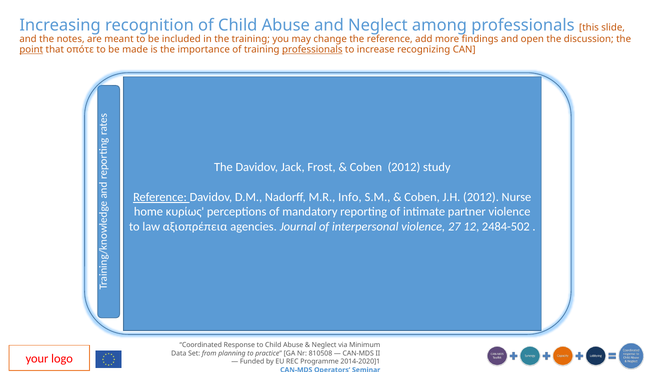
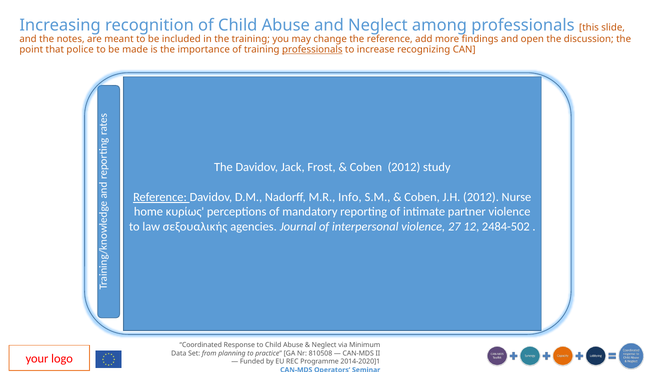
point underline: present -> none
οπότε: οπότε -> police
αξιοπρέπεια: αξιοπρέπεια -> σεξουαλικής
